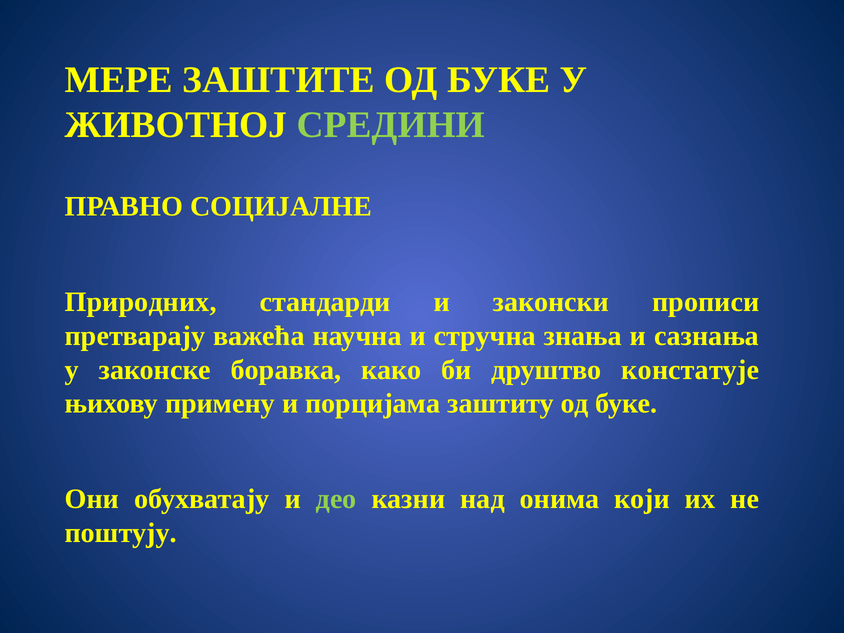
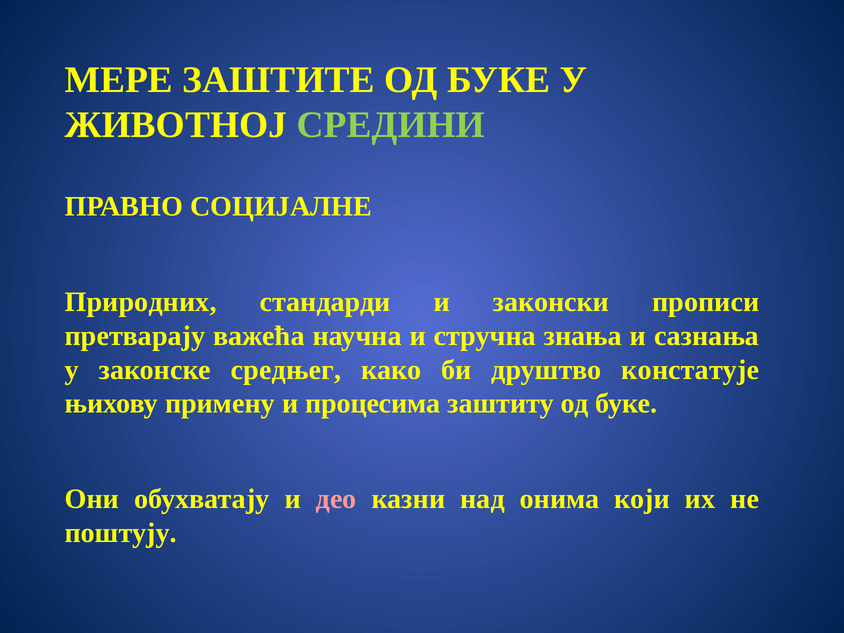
боравка: боравка -> средњег
порцијама: порцијама -> процесима
део colour: light green -> pink
